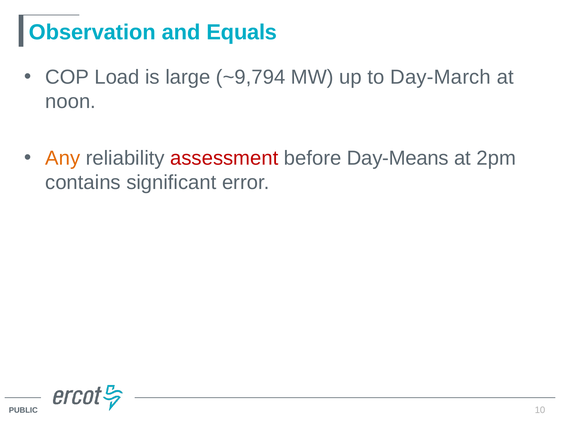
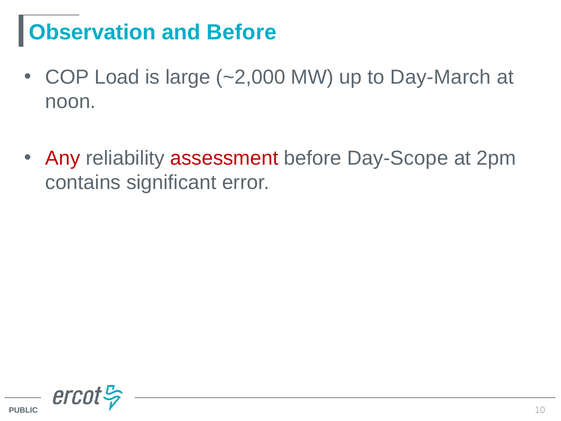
and Equals: Equals -> Before
~9,794: ~9,794 -> ~2,000
Any colour: orange -> red
Day-Means: Day-Means -> Day-Scope
